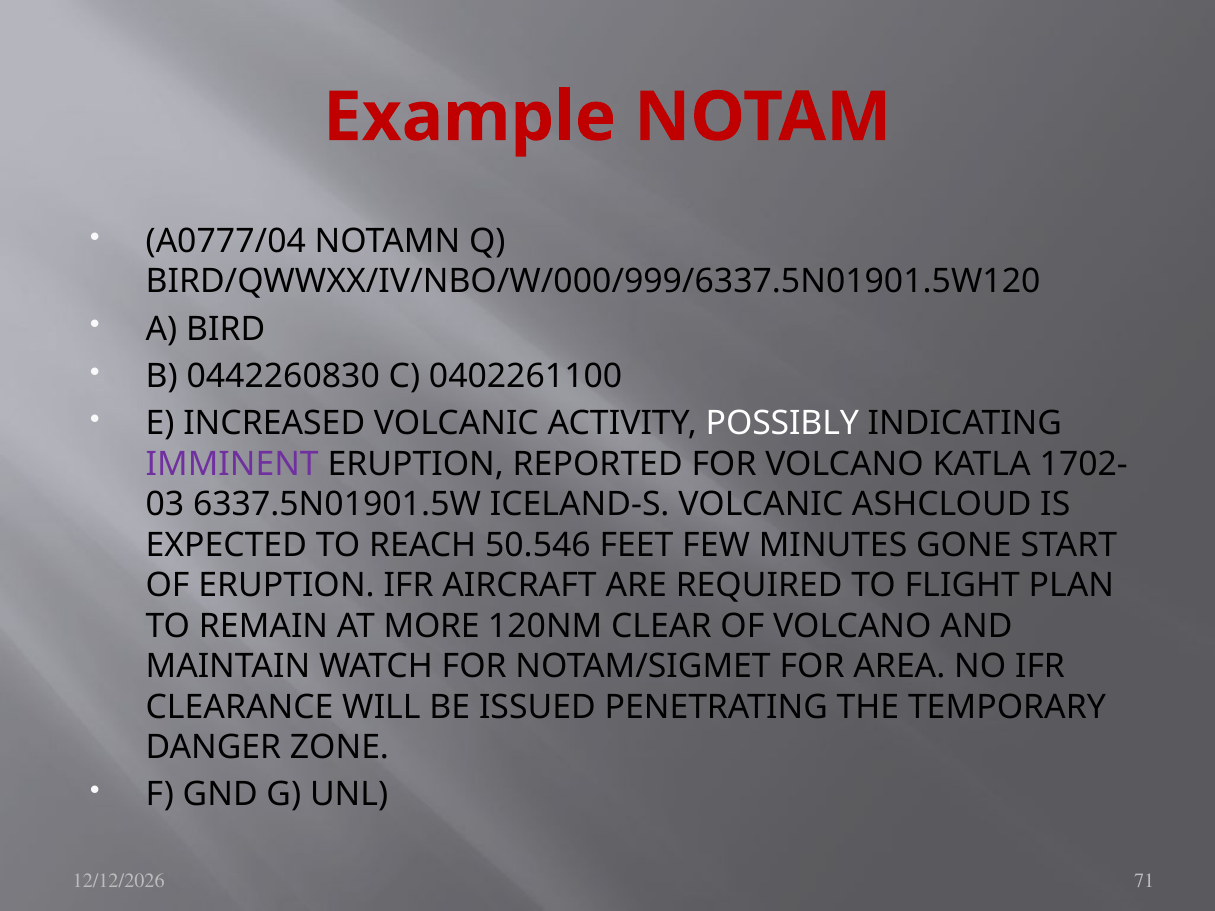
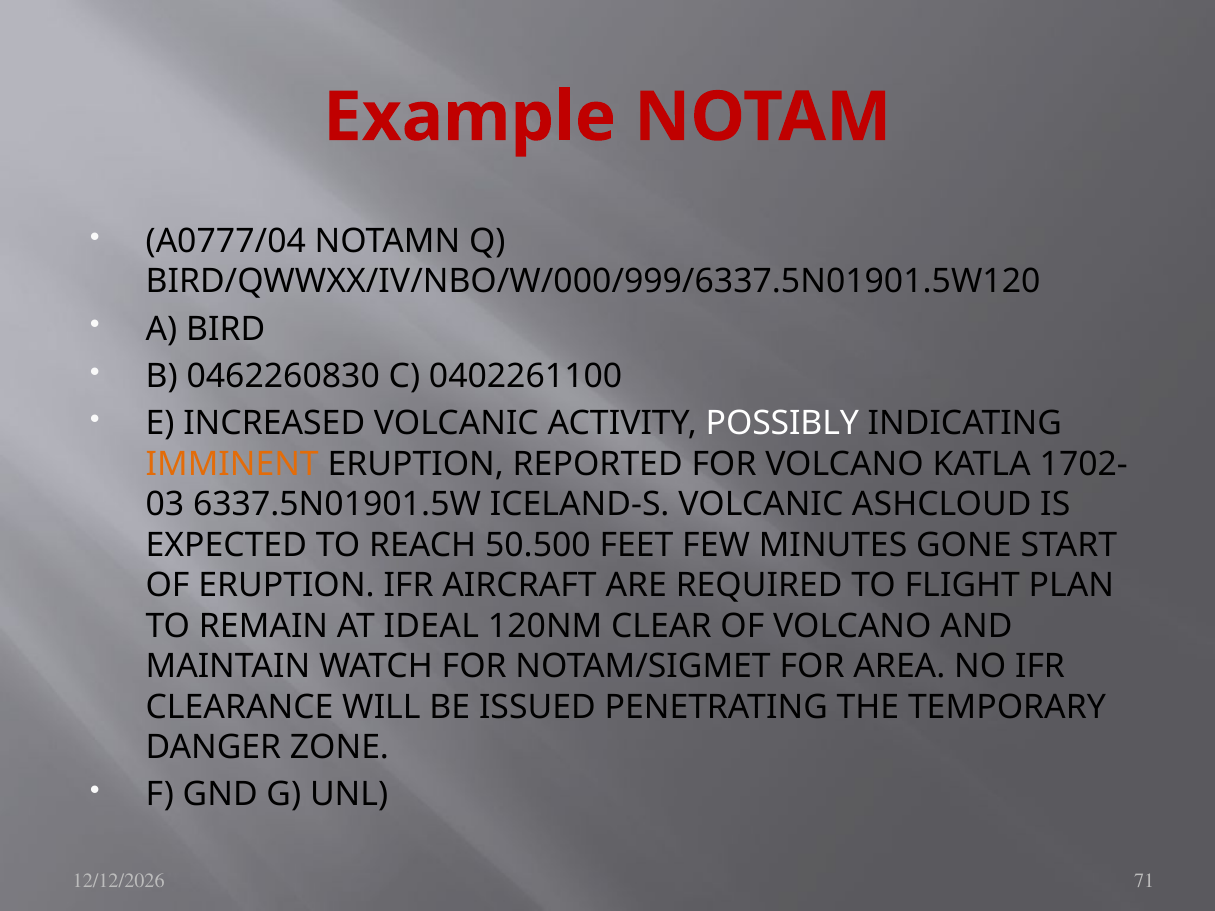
0442260830: 0442260830 -> 0462260830
IMMINENT colour: purple -> orange
50.546: 50.546 -> 50.500
MORE: MORE -> IDEAL
